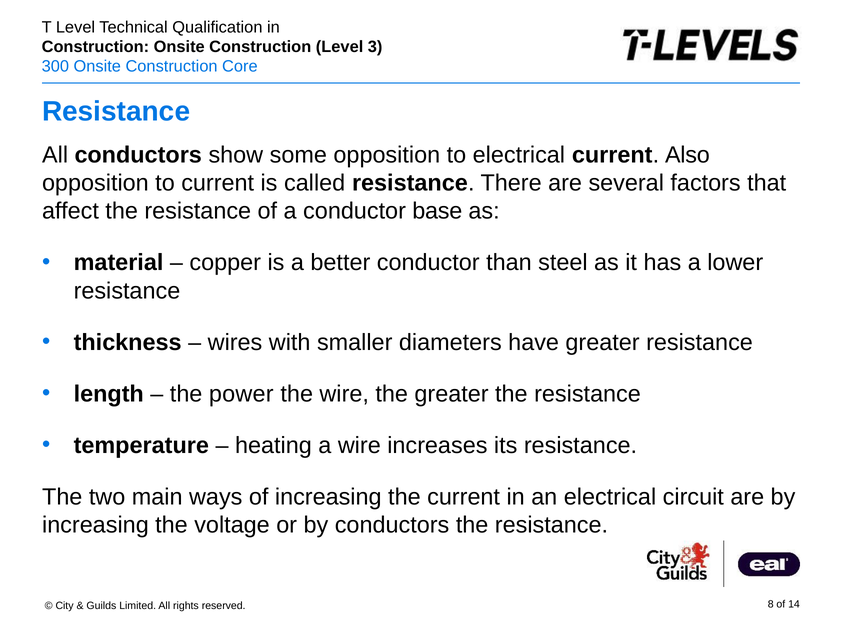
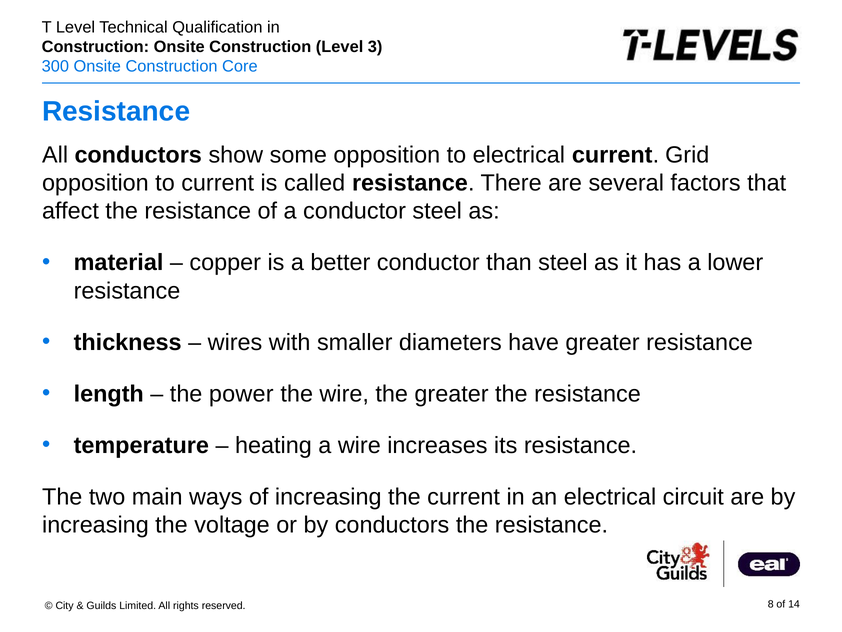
Also: Also -> Grid
conductor base: base -> steel
